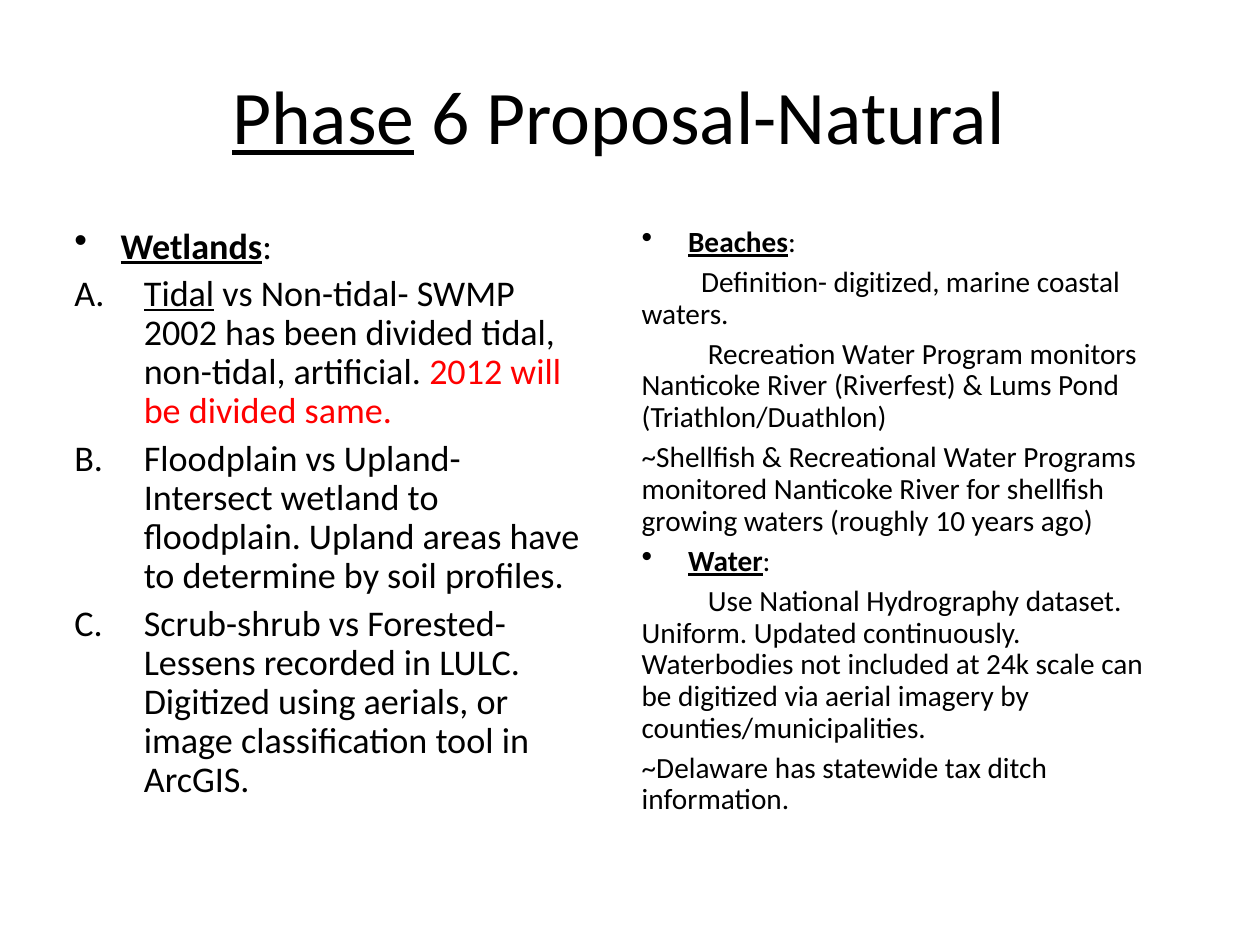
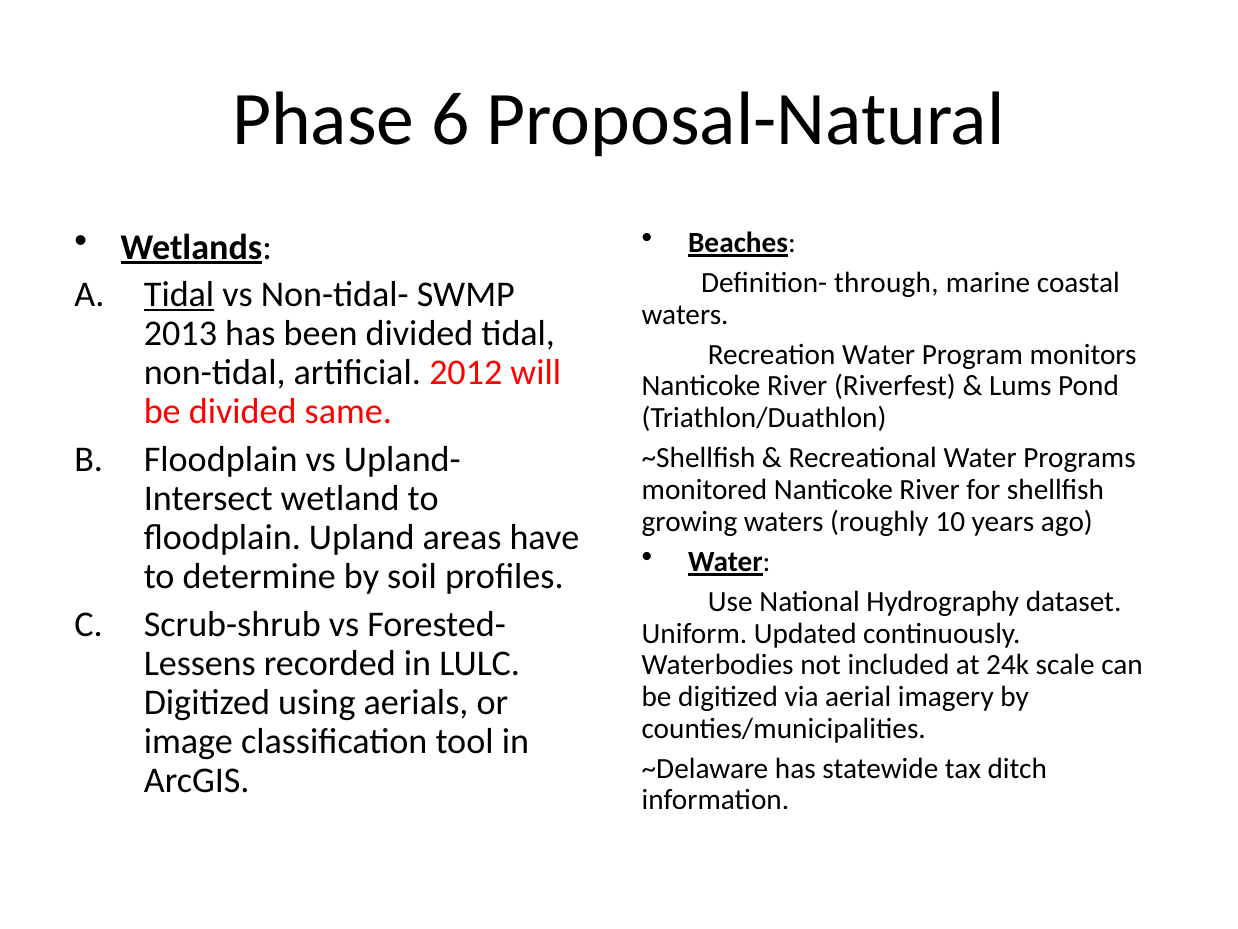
Phase underline: present -> none
Definition- digitized: digitized -> through
2002: 2002 -> 2013
